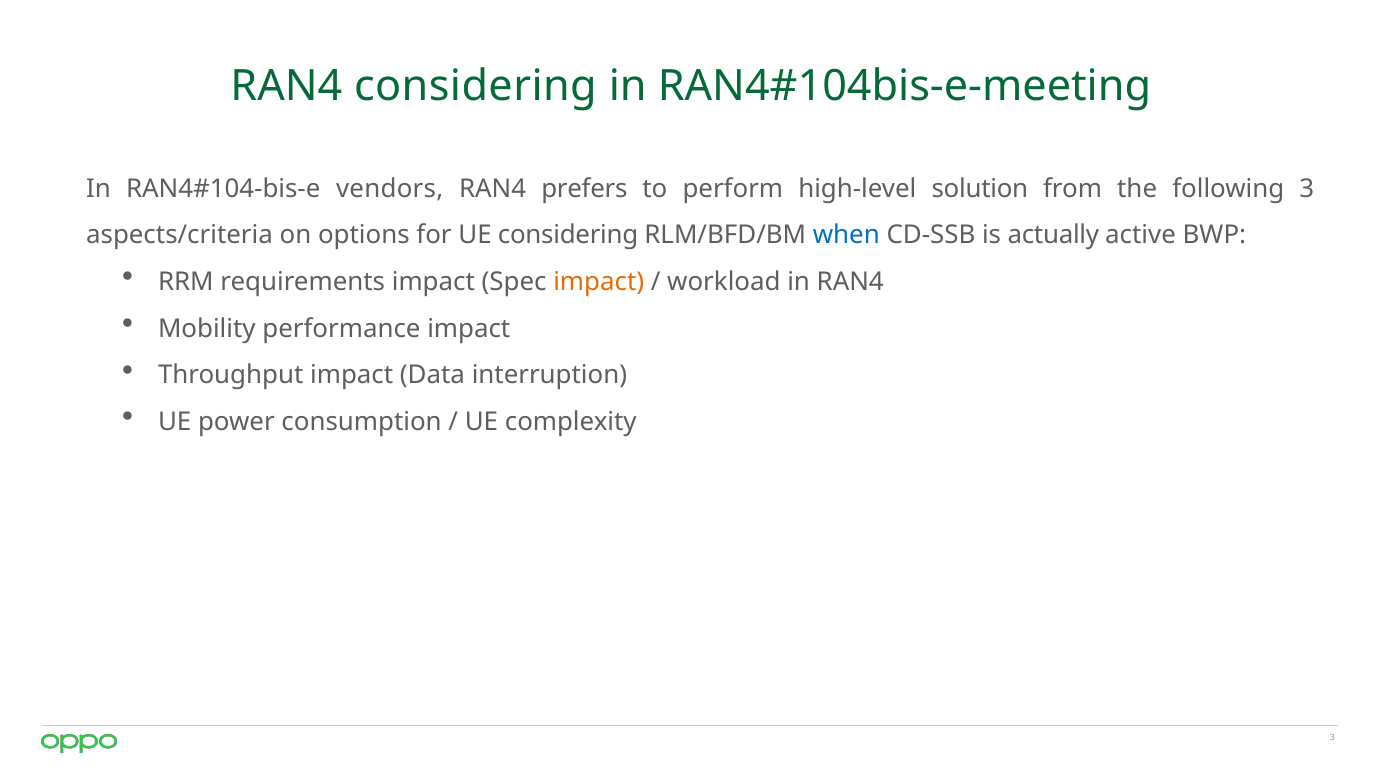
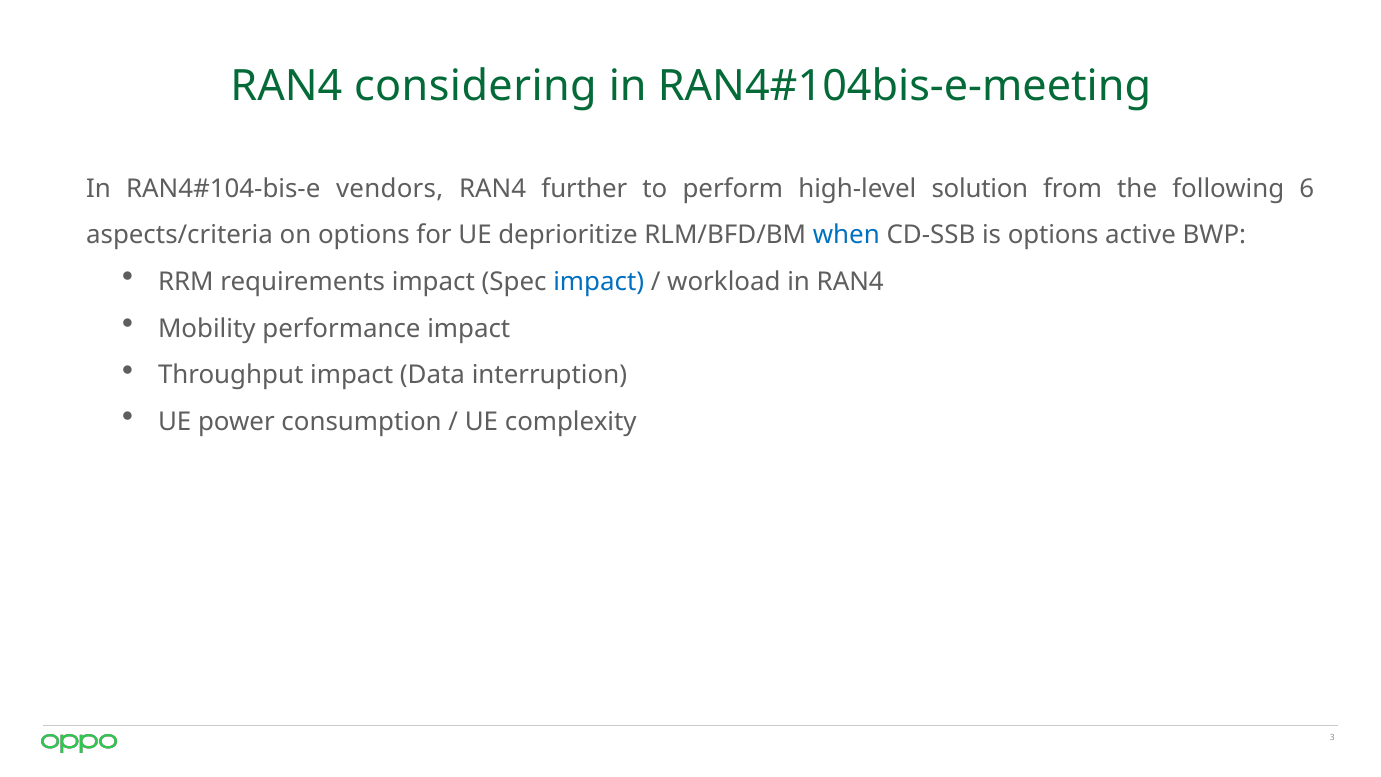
prefers: prefers -> further
following 3: 3 -> 6
UE considering: considering -> deprioritize
is actually: actually -> options
impact at (599, 282) colour: orange -> blue
